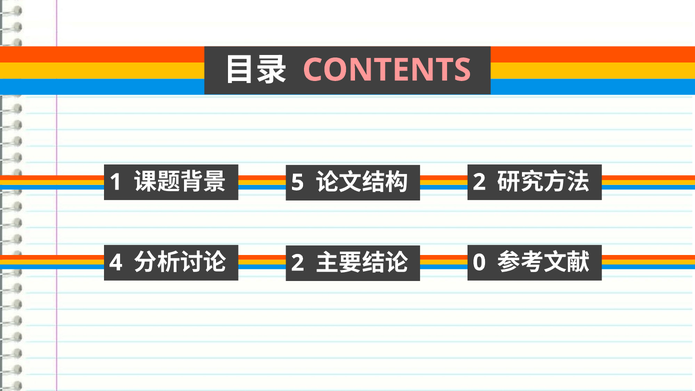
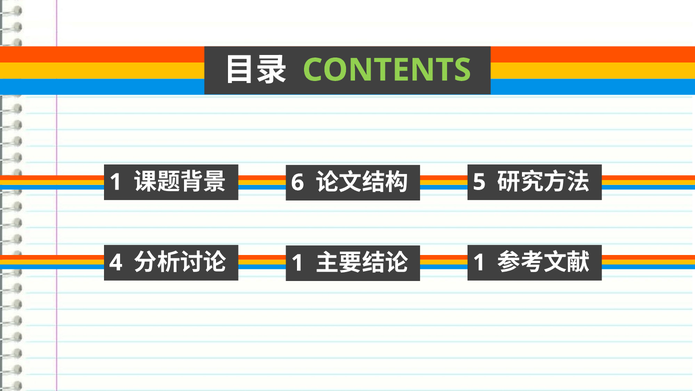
CONTENTS colour: pink -> light green
5: 5 -> 6
2 at (479, 182): 2 -> 5
2 at (298, 263): 2 -> 1
0 at (479, 263): 0 -> 1
